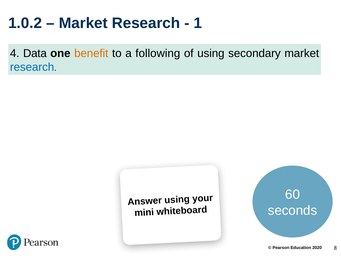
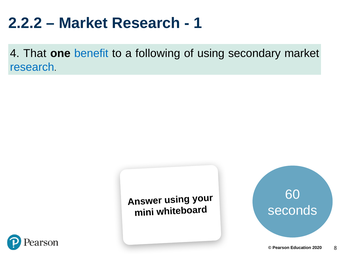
1.0.2: 1.0.2 -> 2.2.2
Data: Data -> That
benefit colour: orange -> blue
